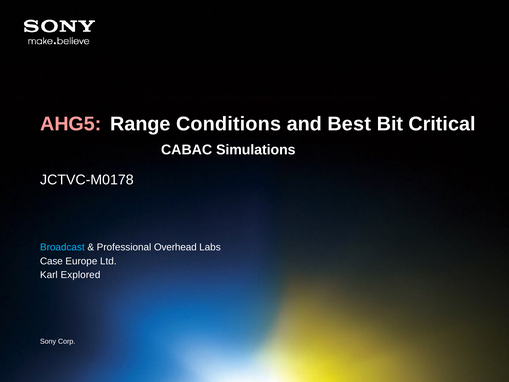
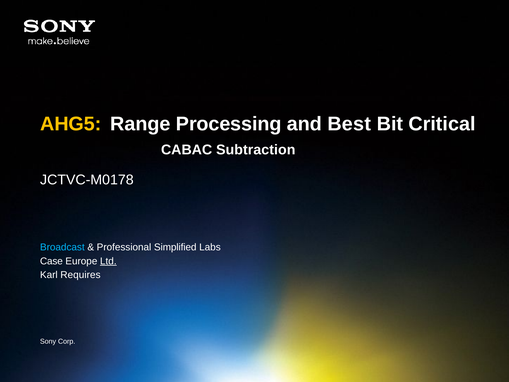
AHG5 colour: pink -> yellow
Conditions: Conditions -> Processing
Simulations: Simulations -> Subtraction
Overhead: Overhead -> Simplified
Ltd underline: none -> present
Explored: Explored -> Requires
